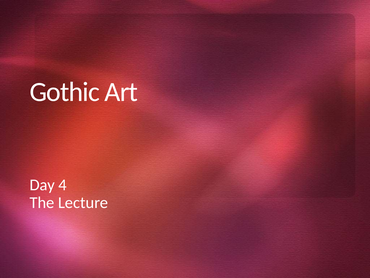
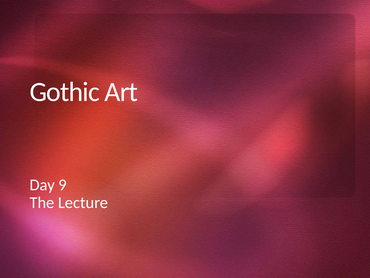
4: 4 -> 9
